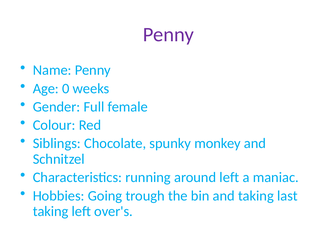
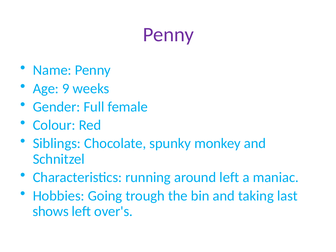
0: 0 -> 9
taking at (51, 211): taking -> shows
